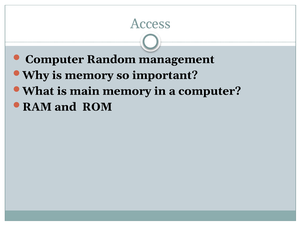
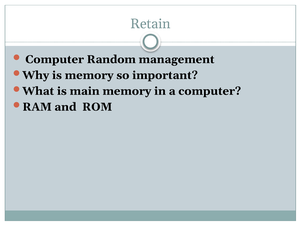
Access: Access -> Retain
